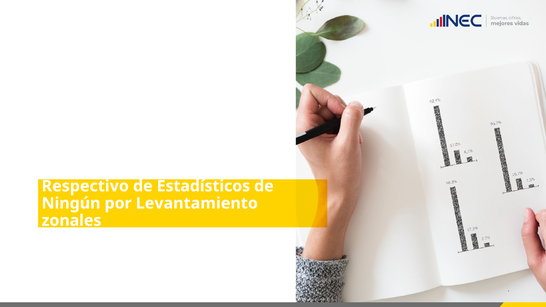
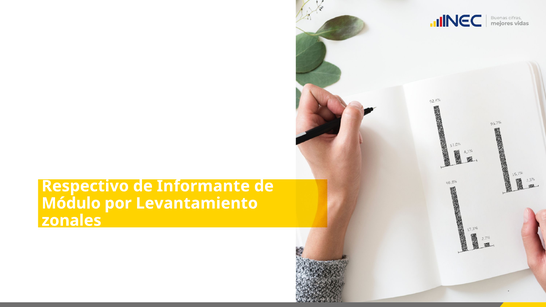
Estadísticos: Estadísticos -> Informante
Ningún: Ningún -> Módulo
